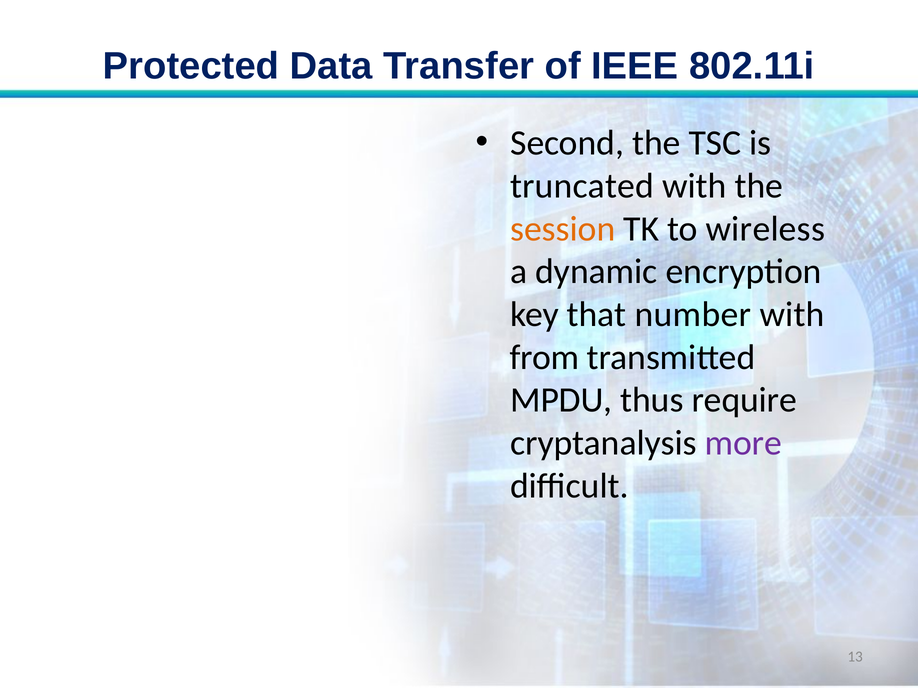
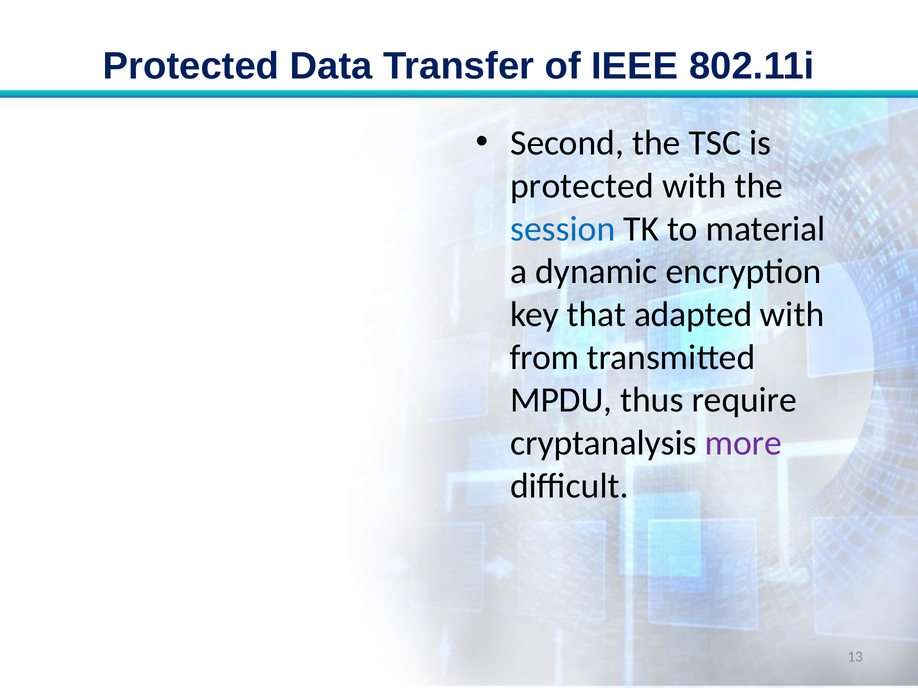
truncated at (582, 186): truncated -> protected
session colour: orange -> blue
wireless: wireless -> material
number: number -> adapted
